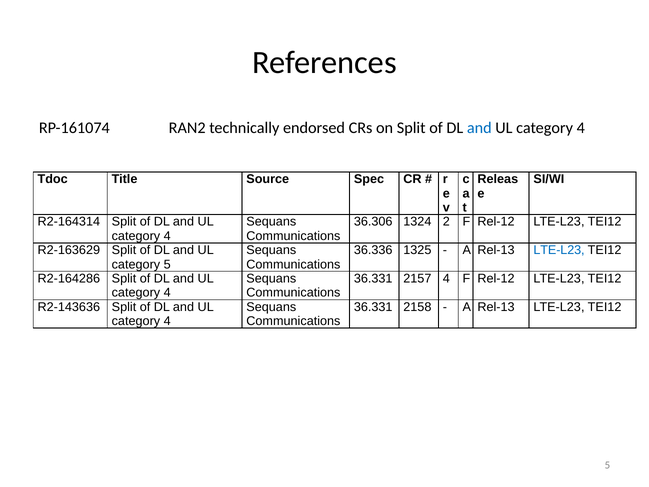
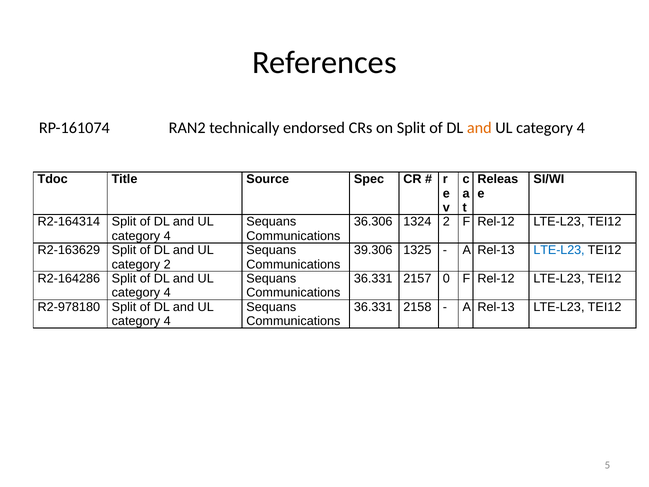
and at (479, 128) colour: blue -> orange
36.336: 36.336 -> 39.306
category 5: 5 -> 2
2157 4: 4 -> 0
R2-143636: R2-143636 -> R2-978180
